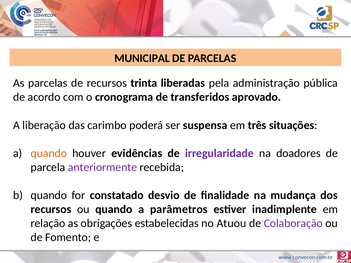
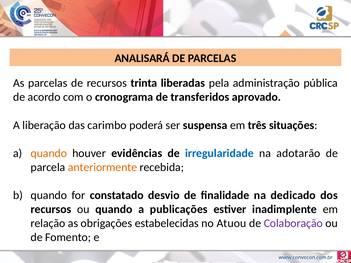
MUNICIPAL: MUNICIPAL -> ANALISARÁ
irregularidade colour: purple -> blue
doadores: doadores -> adotarão
anteriormente colour: purple -> orange
mudança: mudança -> dedicado
parâmetros: parâmetros -> publicações
